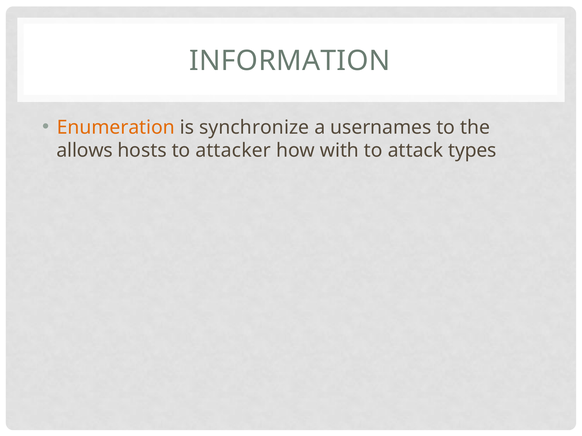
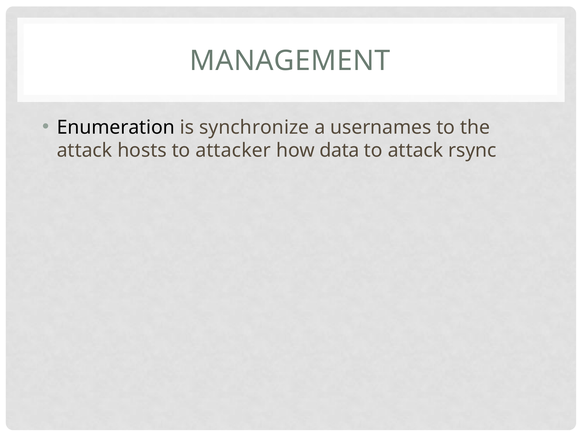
INFORMATION: INFORMATION -> MANAGEMENT
Enumeration colour: orange -> black
allows at (85, 151): allows -> attack
with: with -> data
types: types -> rsync
